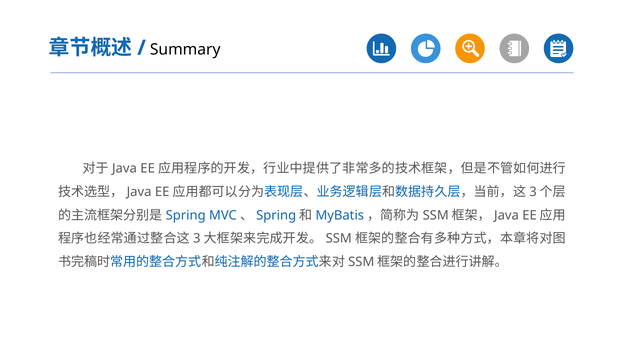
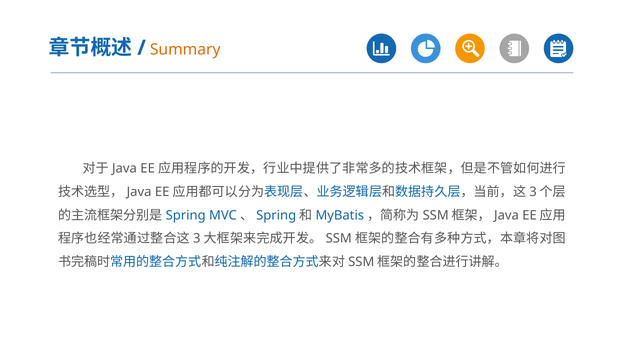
Summary colour: black -> orange
